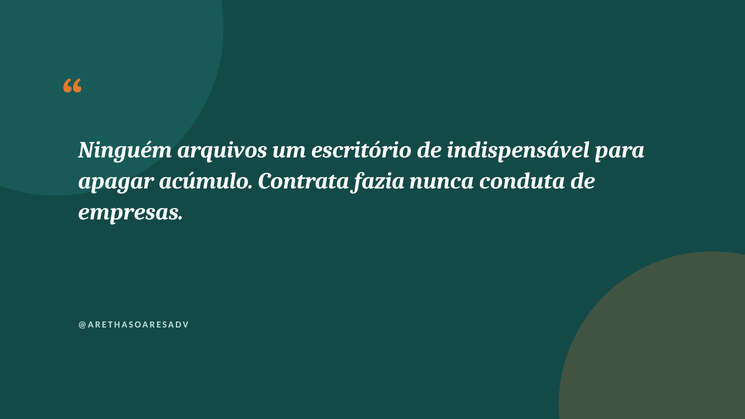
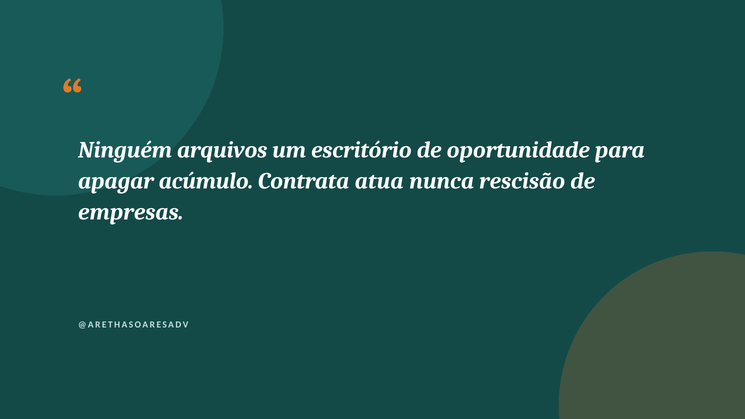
indispensável: indispensável -> oportunidade
fazia: fazia -> atua
conduta: conduta -> rescisão
